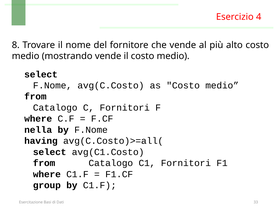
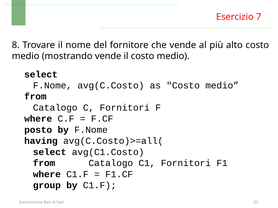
4: 4 -> 7
nella: nella -> posto
